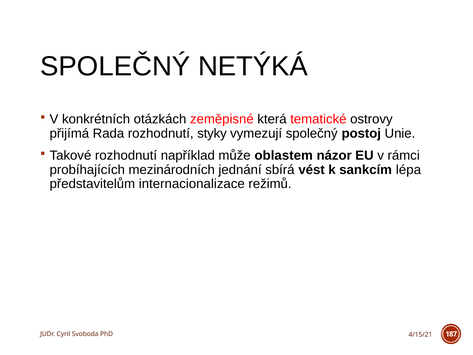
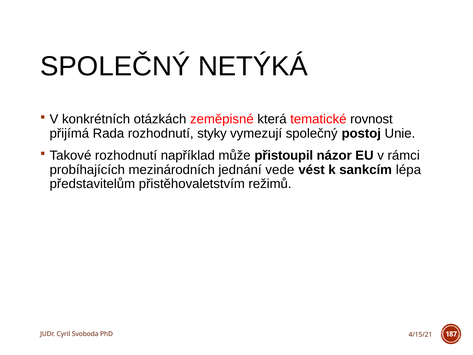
ostrovy: ostrovy -> rovnost
oblastem: oblastem -> přistoupil
sbírá: sbírá -> vede
internacionalizace: internacionalizace -> přistěhovaletstvím
